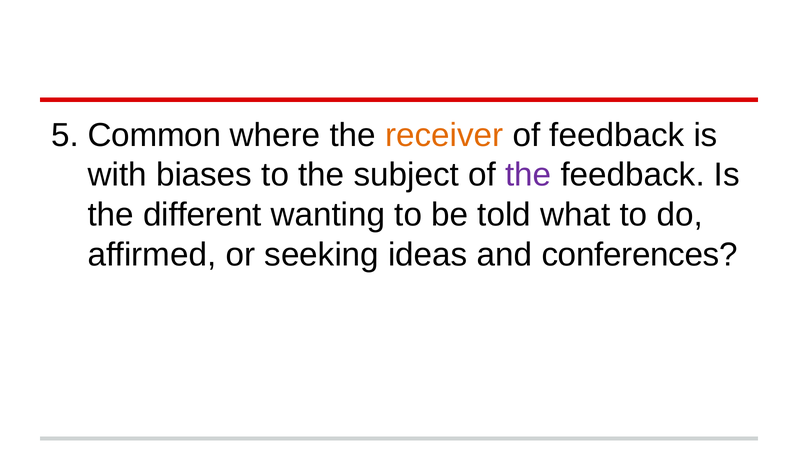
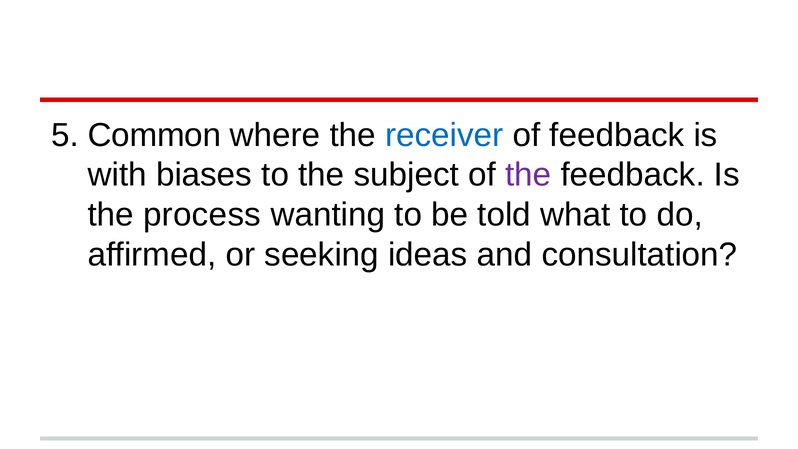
receiver colour: orange -> blue
different: different -> process
conferences: conferences -> consultation
